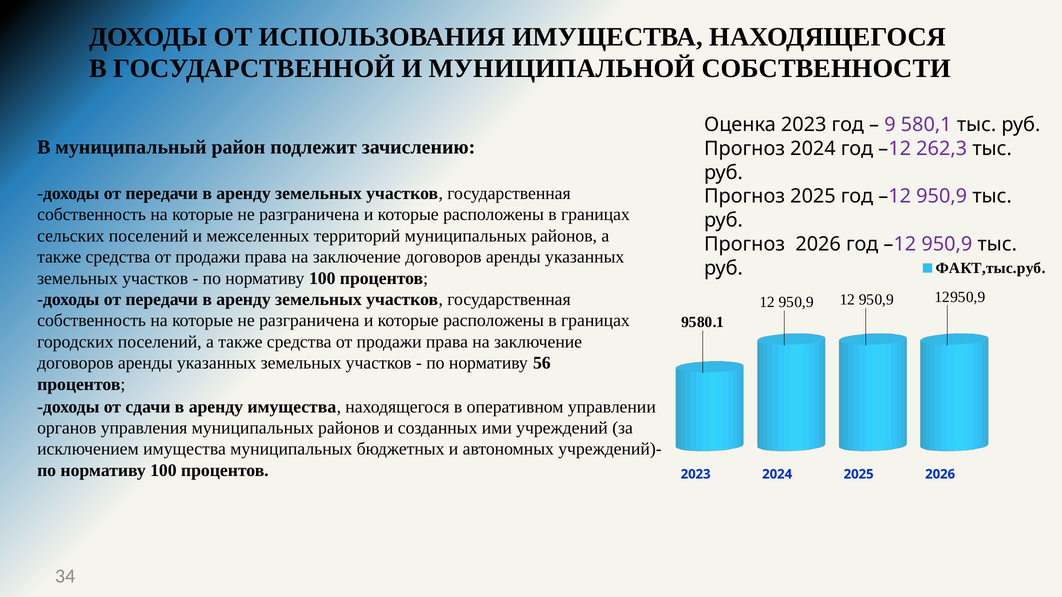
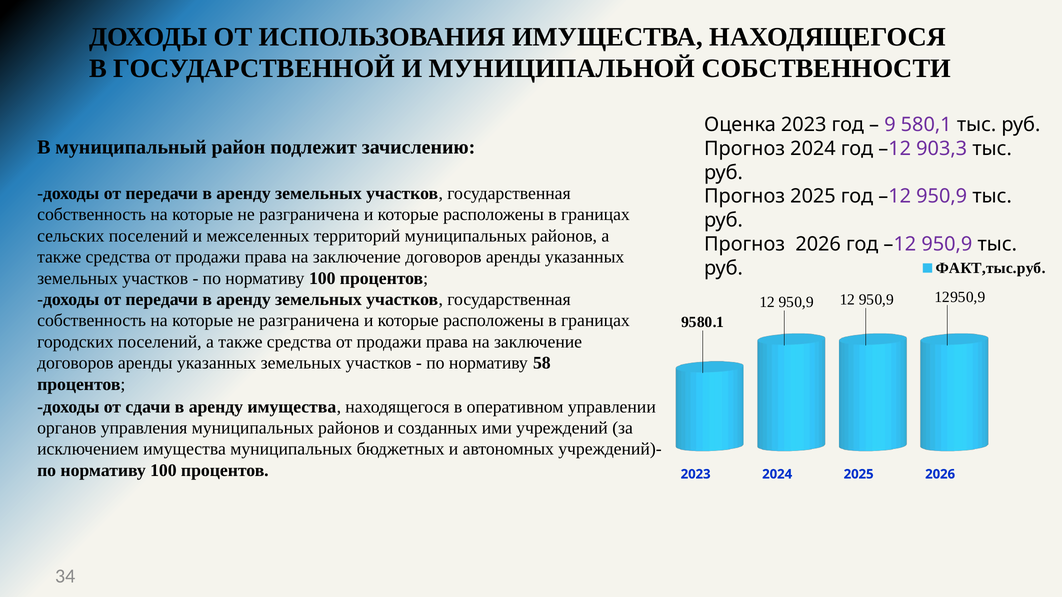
262,3: 262,3 -> 903,3
56: 56 -> 58
